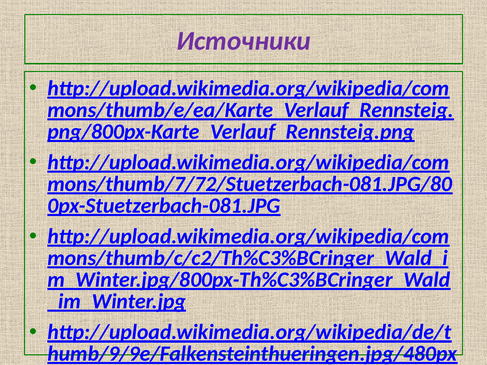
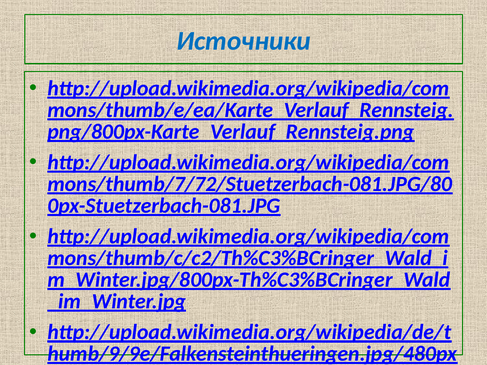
Источники colour: purple -> blue
